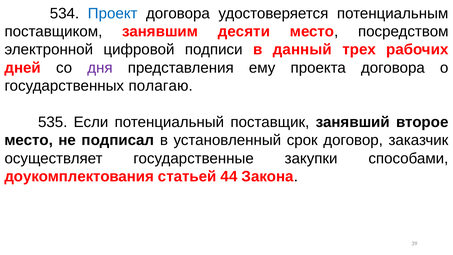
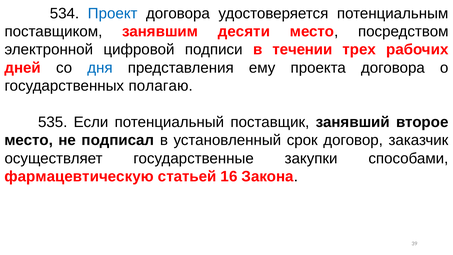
данный: данный -> течении
дня colour: purple -> blue
доукомплектования: доукомплектования -> фармацевтическую
44: 44 -> 16
